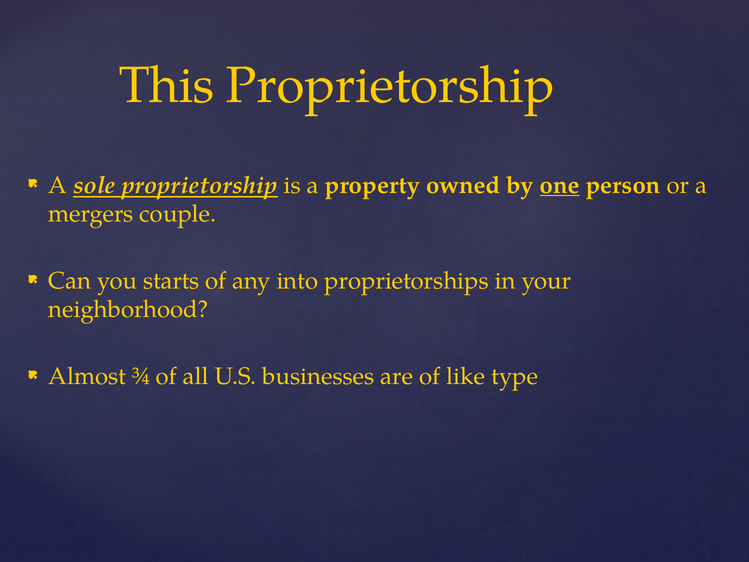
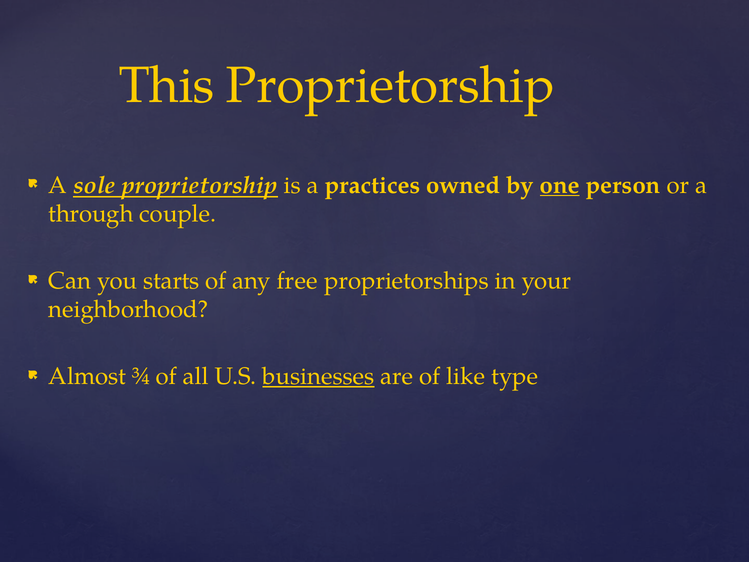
property: property -> practices
mergers: mergers -> through
into: into -> free
businesses underline: none -> present
